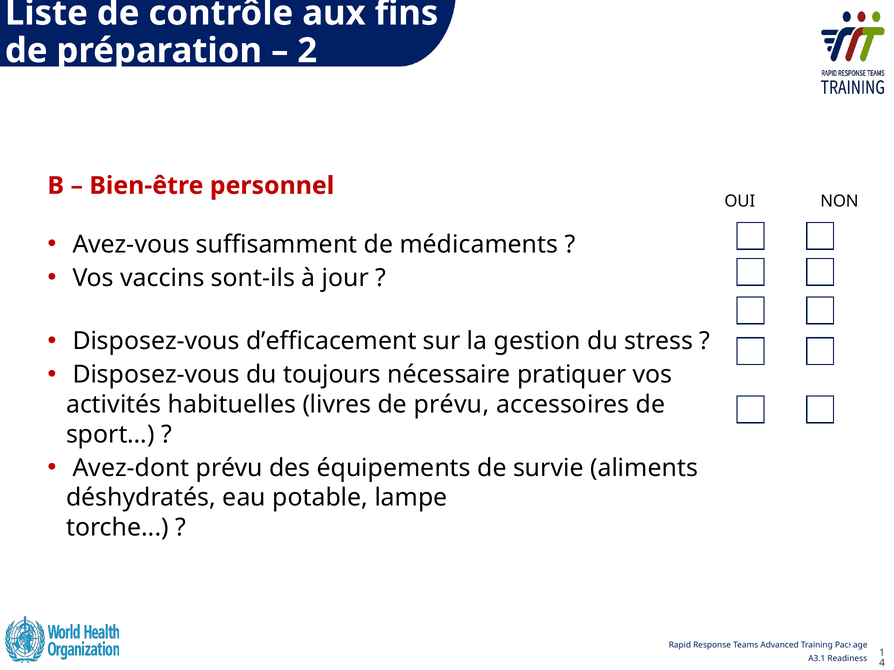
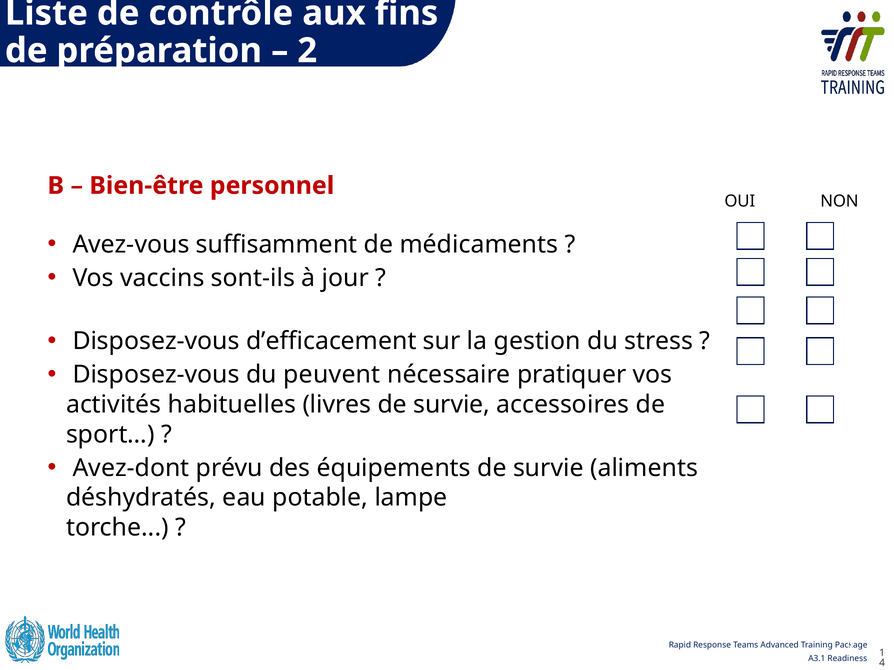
toujours: toujours -> peuvent
livres de prévu: prévu -> survie
